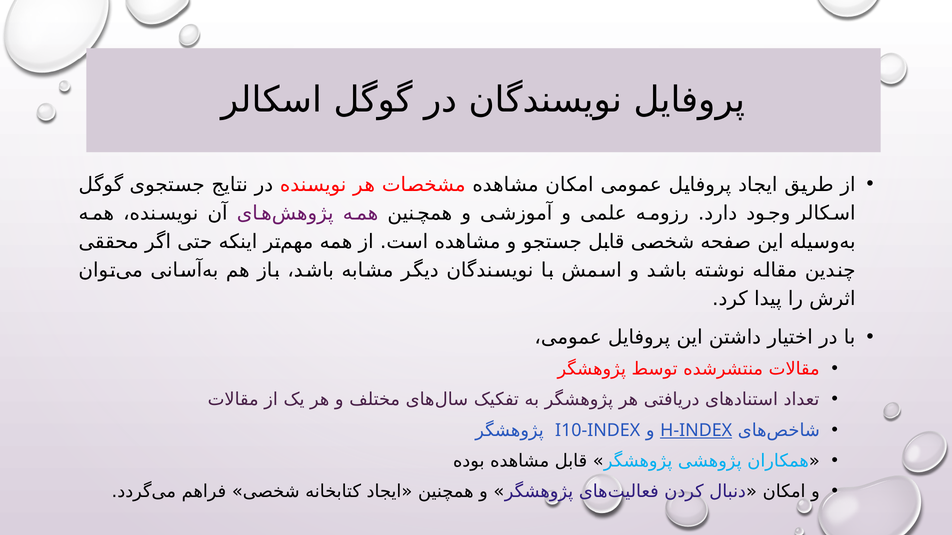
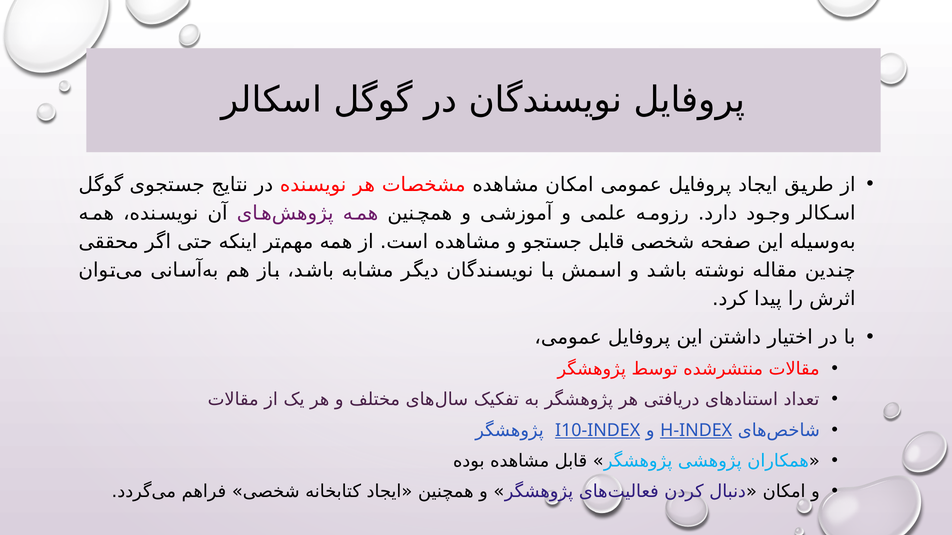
I10-INDEX underline: none -> present
